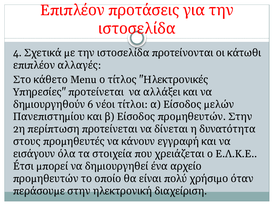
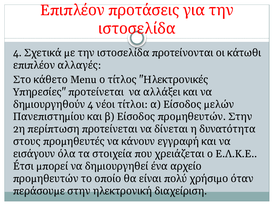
6 at (90, 104): 6 -> 4
